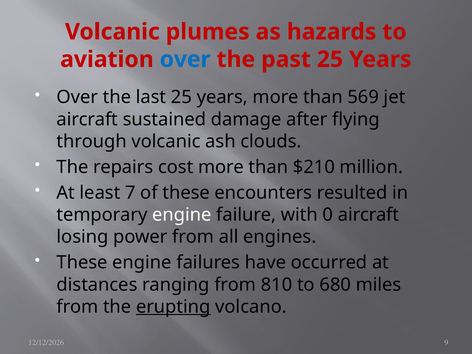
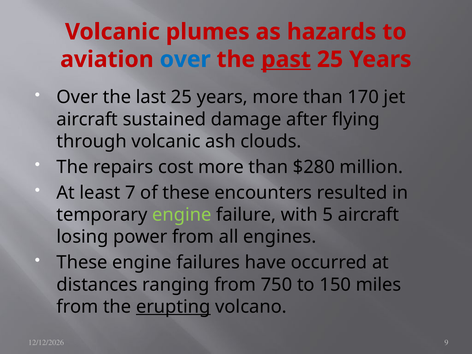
past underline: none -> present
569: 569 -> 170
$210: $210 -> $280
engine at (182, 215) colour: white -> light green
0: 0 -> 5
810: 810 -> 750
680: 680 -> 150
